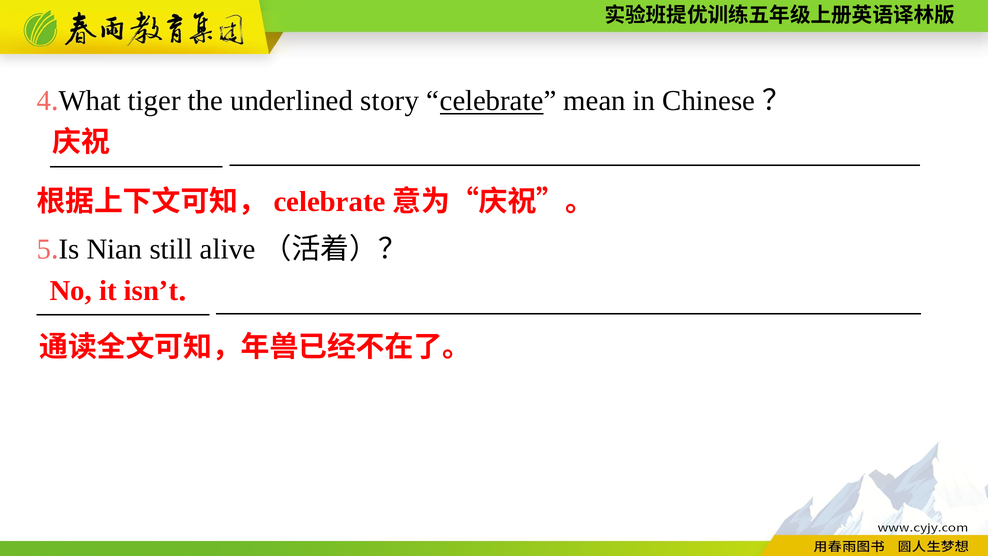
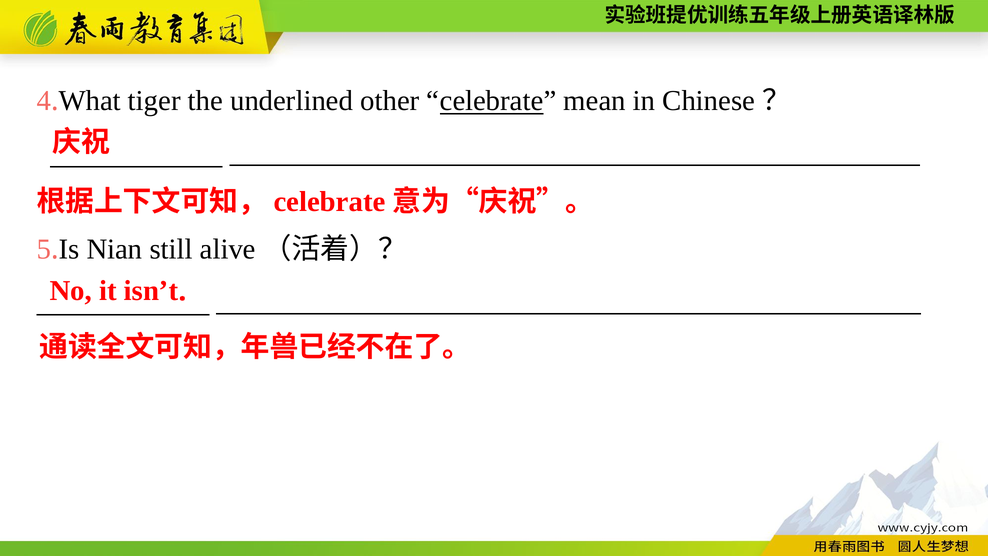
story: story -> other
